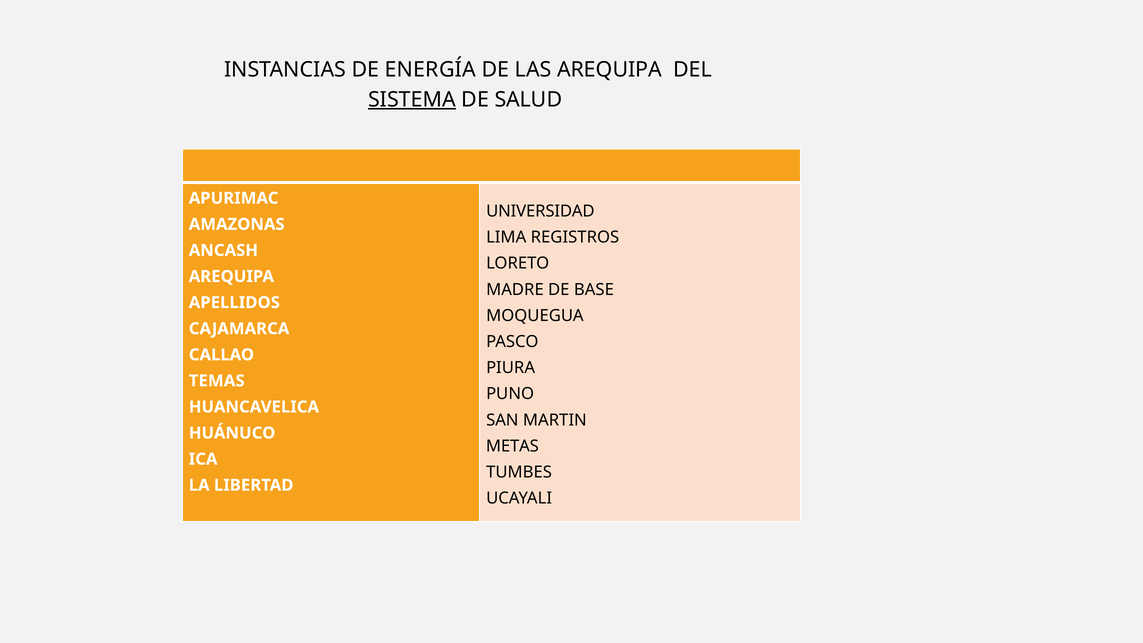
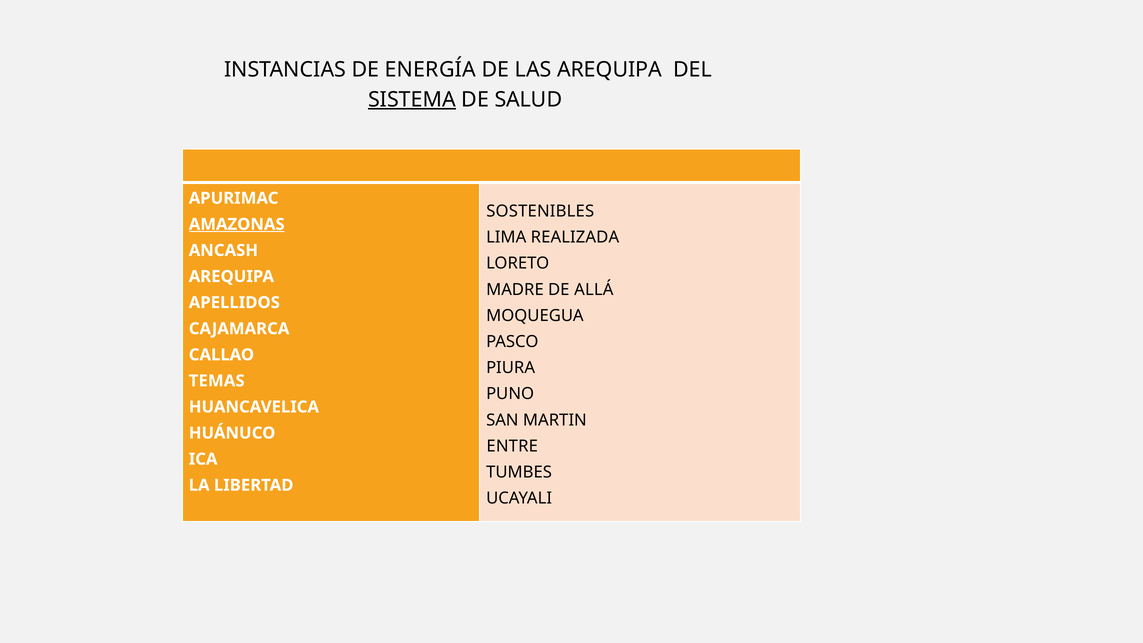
UNIVERSIDAD: UNIVERSIDAD -> SOSTENIBLES
AMAZONAS underline: none -> present
REGISTROS: REGISTROS -> REALIZADA
BASE: BASE -> ALLÁ
METAS: METAS -> ENTRE
